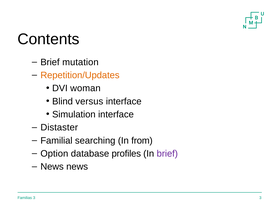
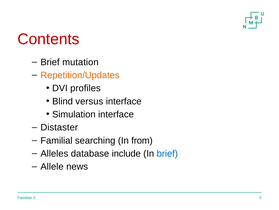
Contents colour: black -> red
woman: woman -> profiles
Option: Option -> Alleles
profiles: profiles -> include
brief at (167, 153) colour: purple -> blue
News at (52, 166): News -> Allele
